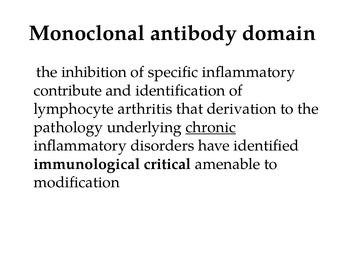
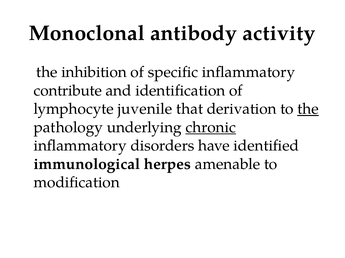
domain: domain -> activity
arthritis: arthritis -> juvenile
the at (308, 109) underline: none -> present
critical: critical -> herpes
